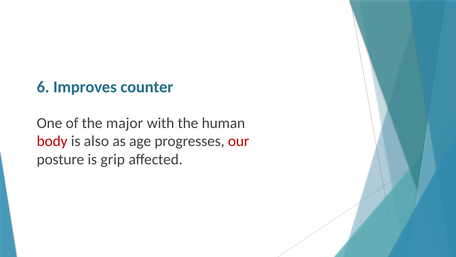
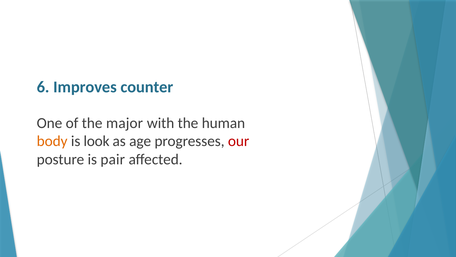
body colour: red -> orange
also: also -> look
grip: grip -> pair
